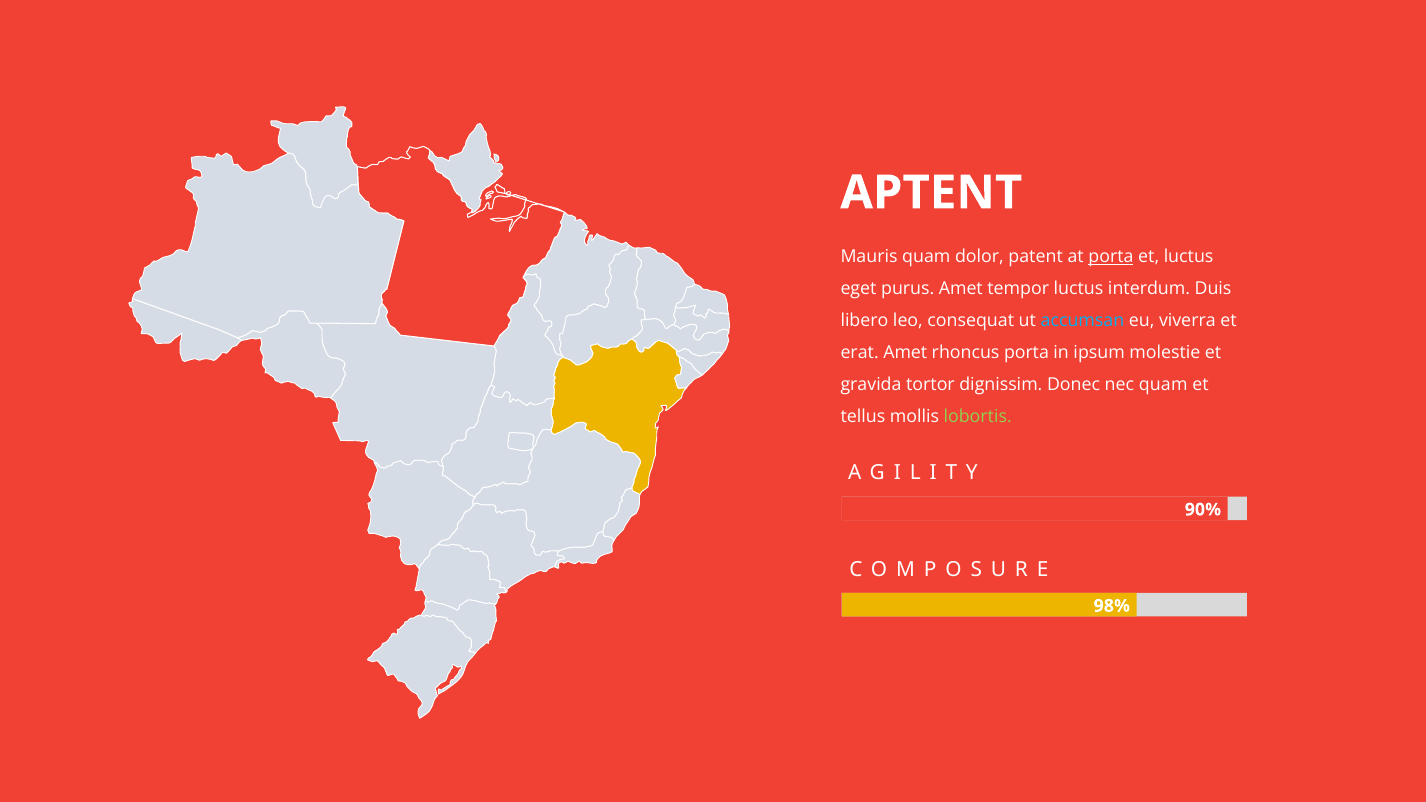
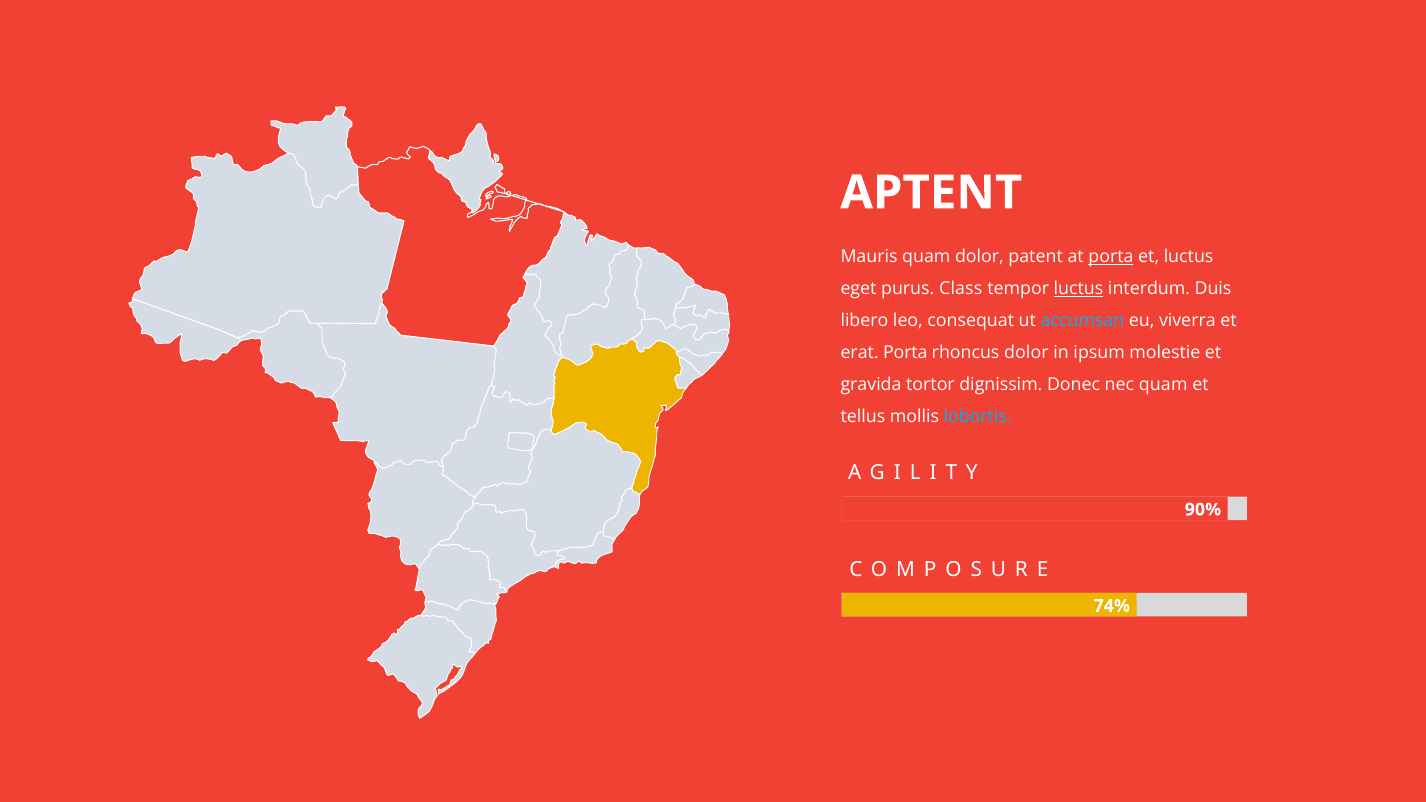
purus Amet: Amet -> Class
luctus at (1079, 289) underline: none -> present
erat Amet: Amet -> Porta
rhoncus porta: porta -> dolor
lobortis colour: light green -> light blue
98%: 98% -> 74%
